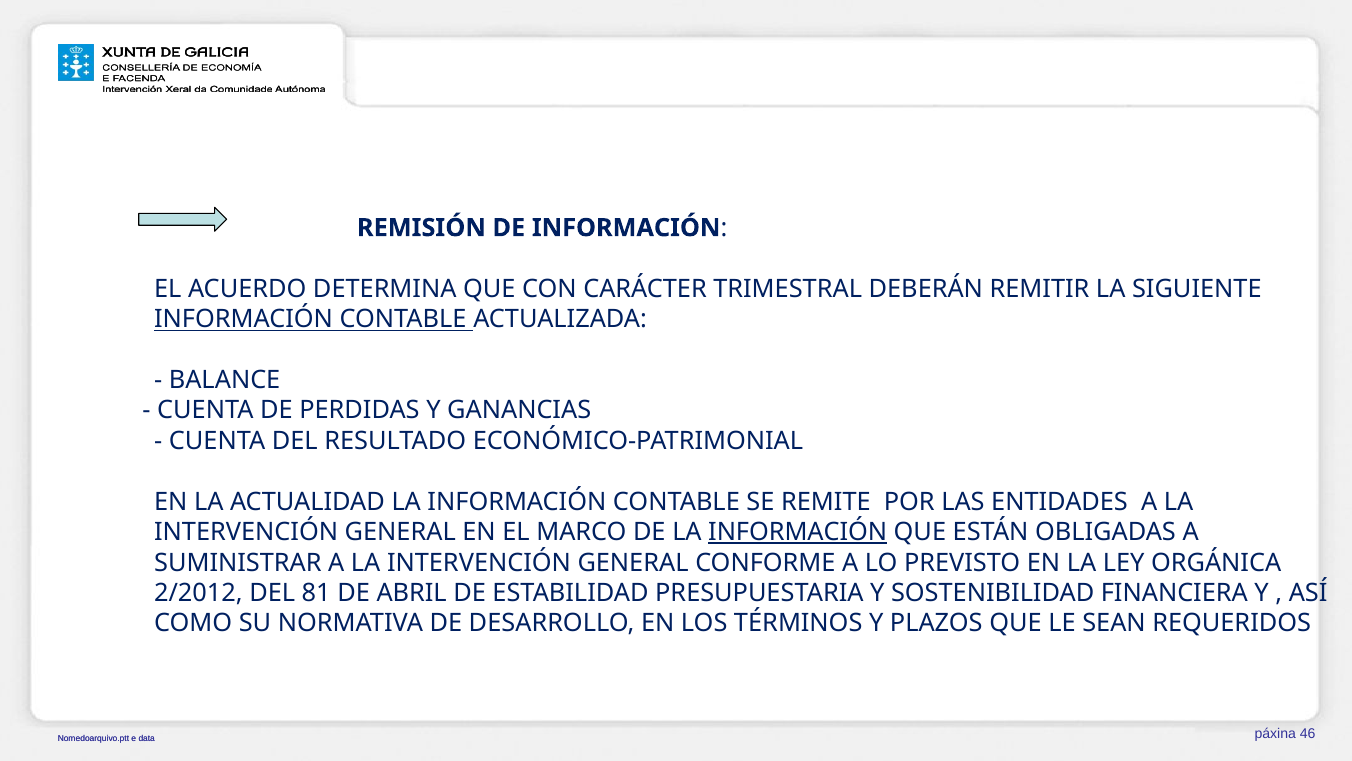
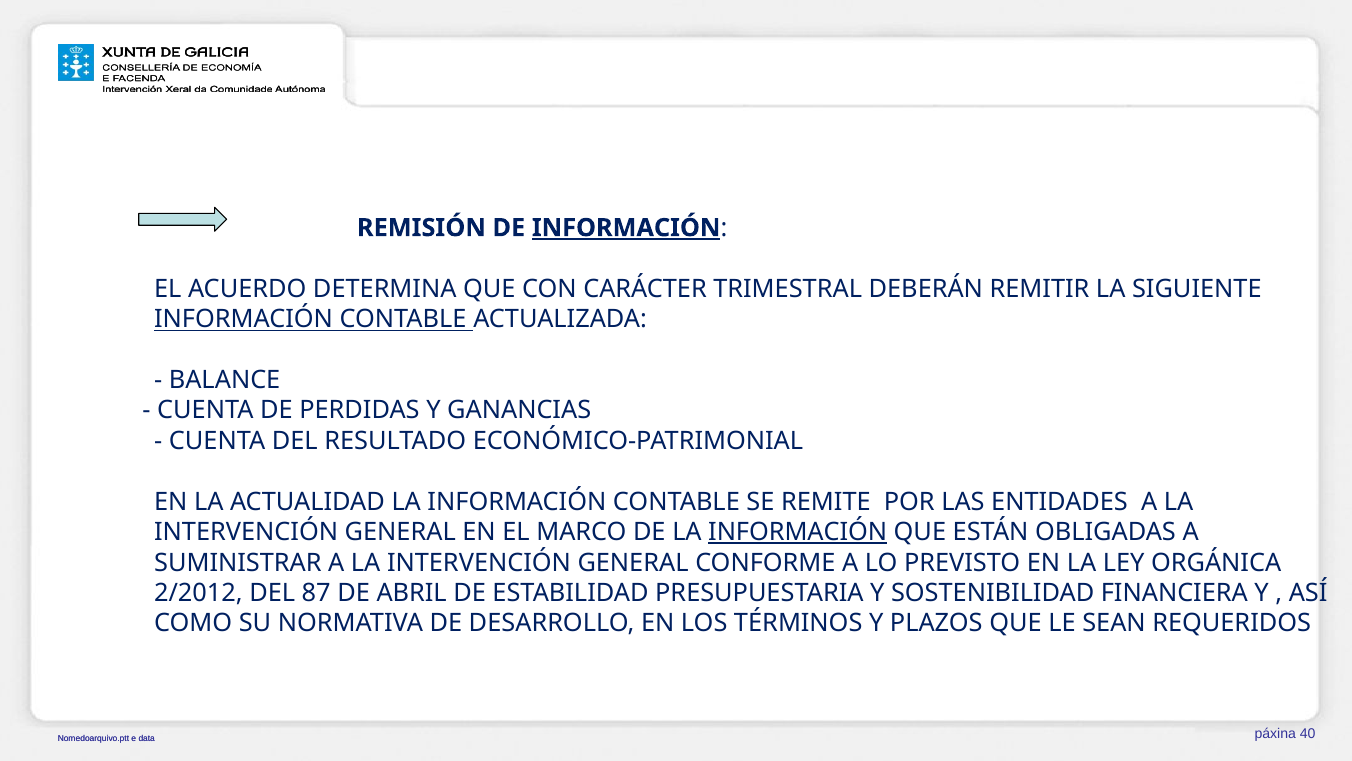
INFORMACIÓN at (626, 228) underline: none -> present
81: 81 -> 87
46: 46 -> 40
